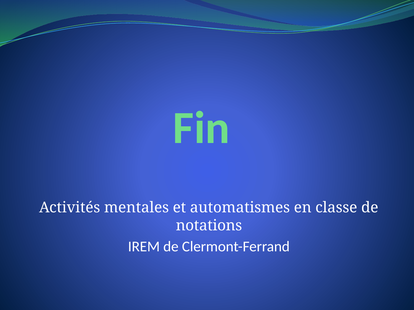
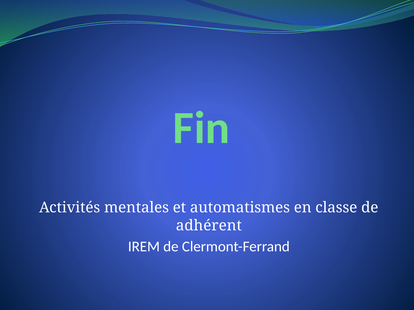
notations: notations -> adhérent
